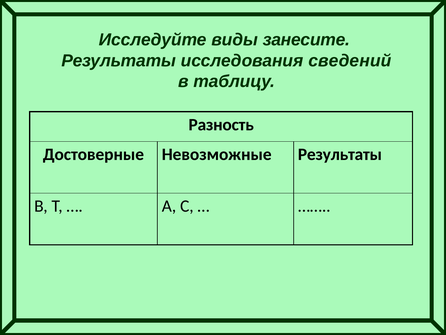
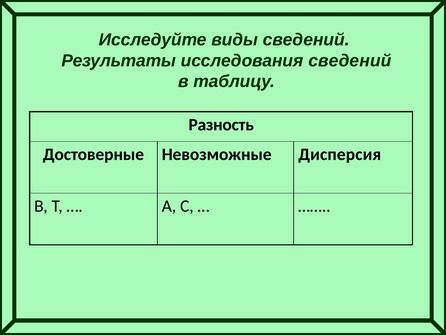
виды занесите: занесите -> сведений
Невозможные Результаты: Результаты -> Дисперсия
